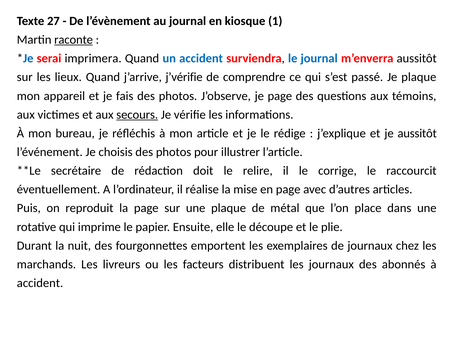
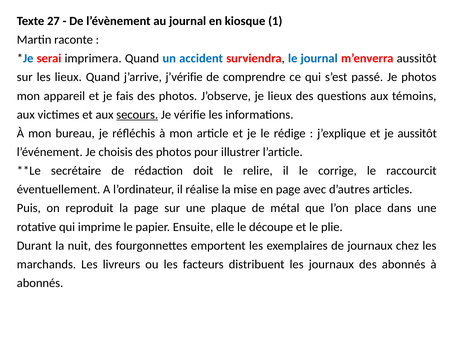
raconte underline: present -> none
Je plaque: plaque -> photos
je page: page -> lieux
accident at (40, 283): accident -> abonnés
